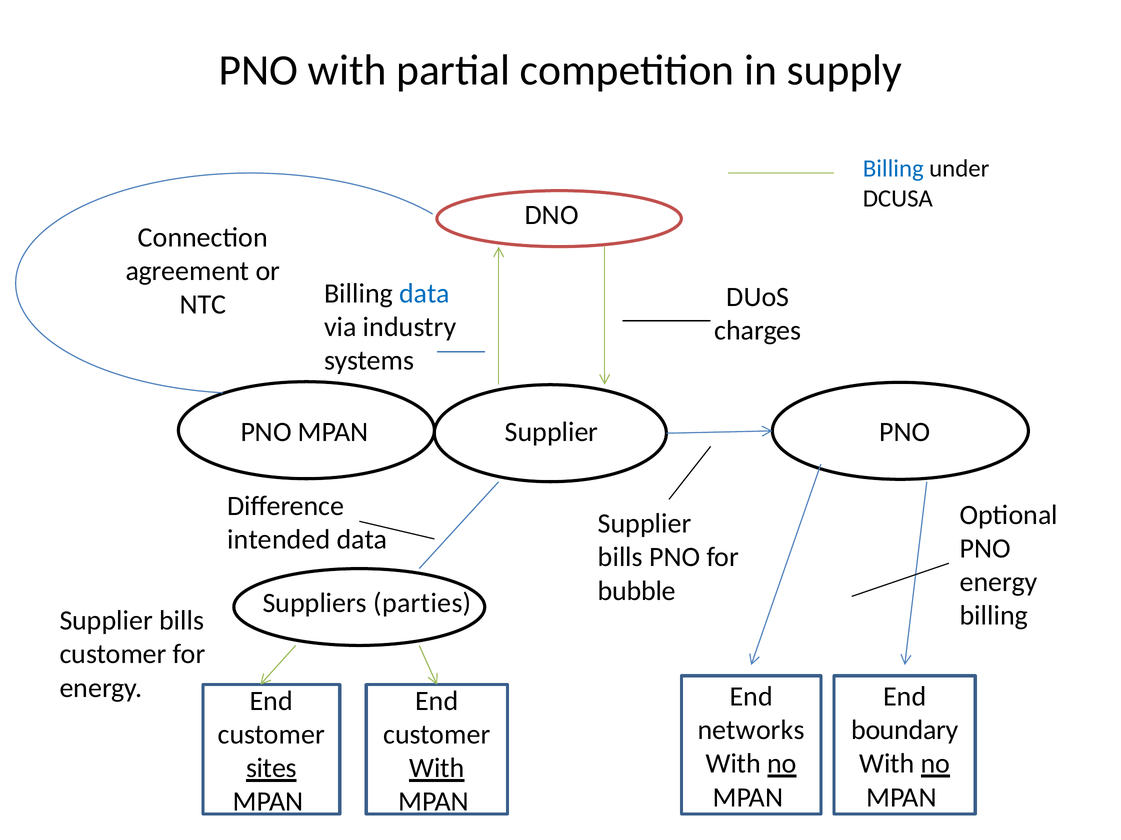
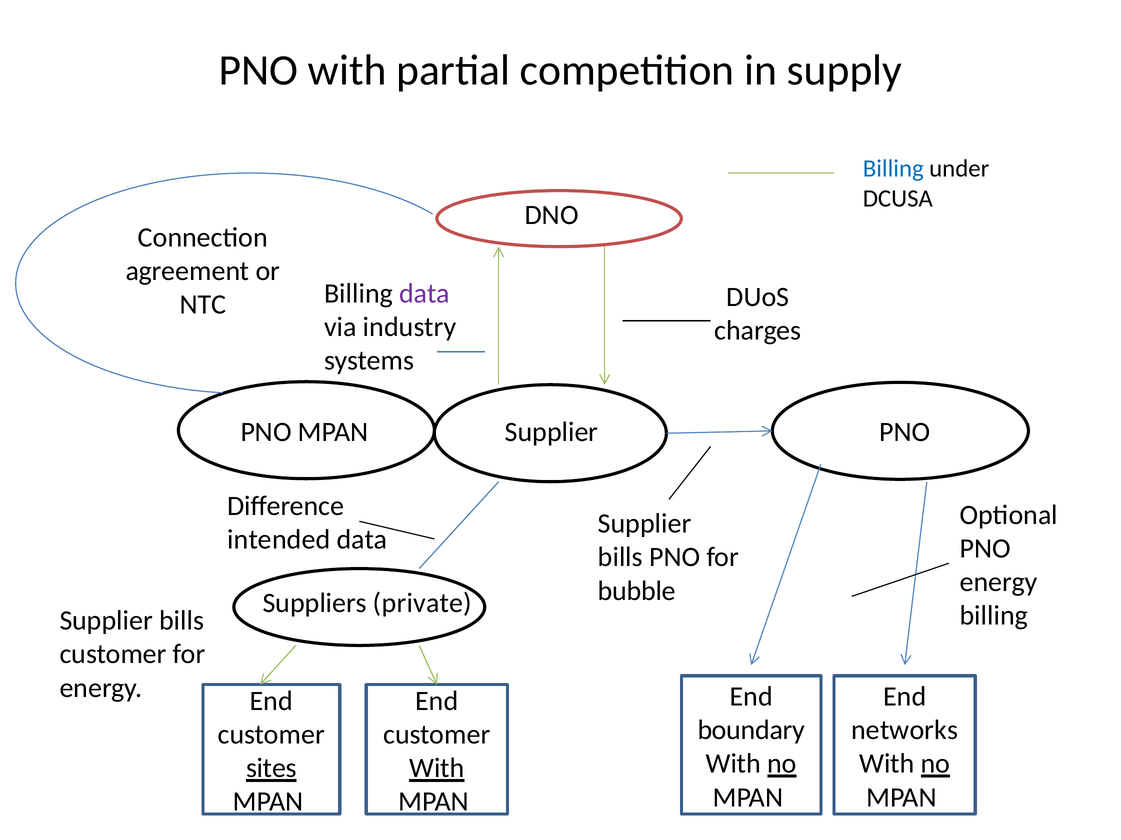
data at (425, 294) colour: blue -> purple
parties: parties -> private
networks: networks -> boundary
boundary: boundary -> networks
